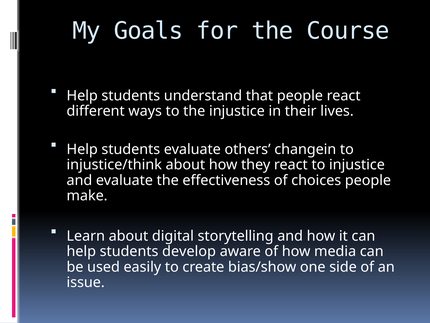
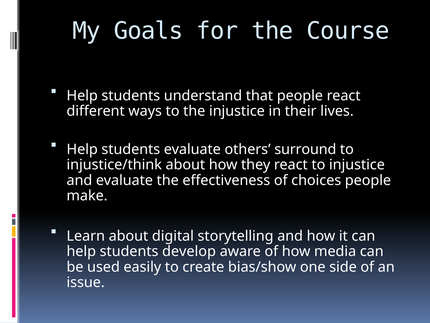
changein: changein -> surround
